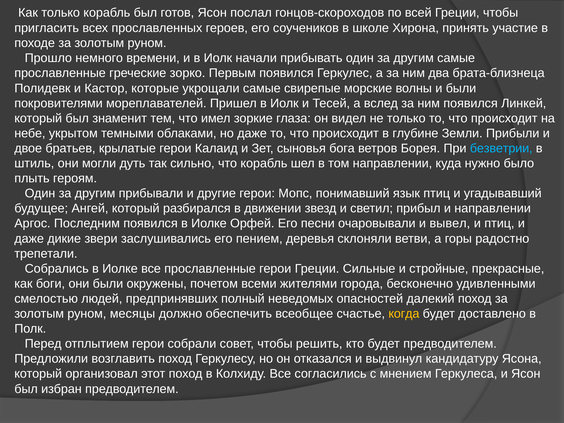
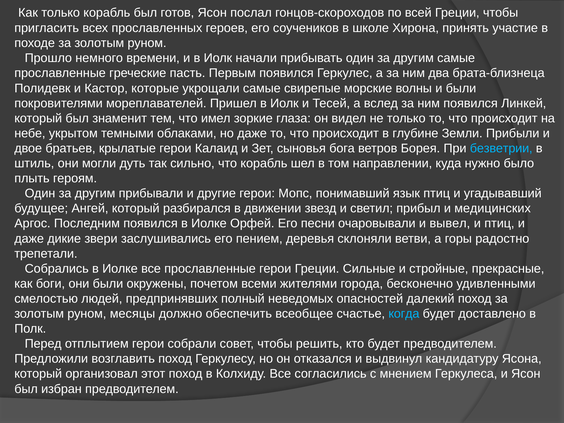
зорко: зорко -> пасть
и направлении: направлении -> медицинских
когда colour: yellow -> light blue
